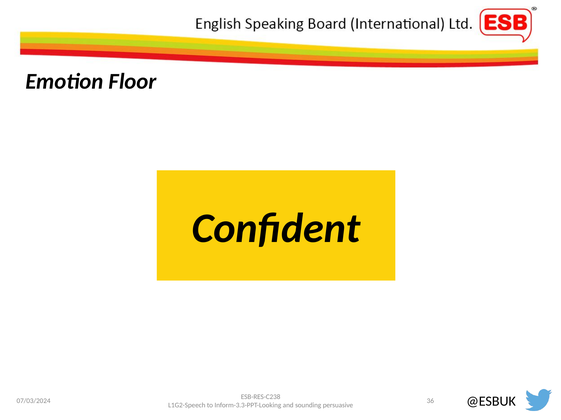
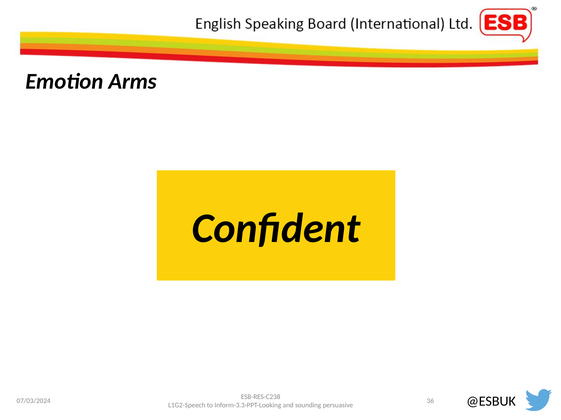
Floor: Floor -> Arms
